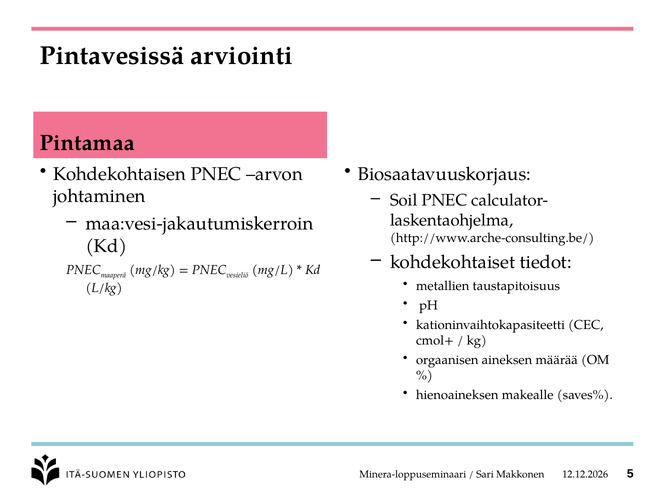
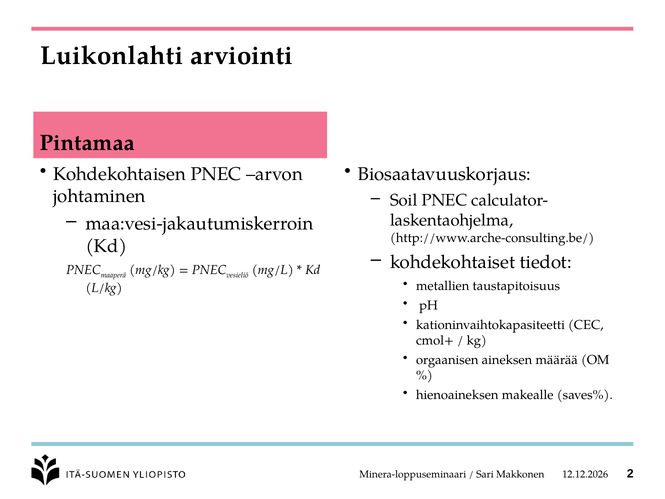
Pintavesissä: Pintavesissä -> Luikonlahti
5: 5 -> 2
